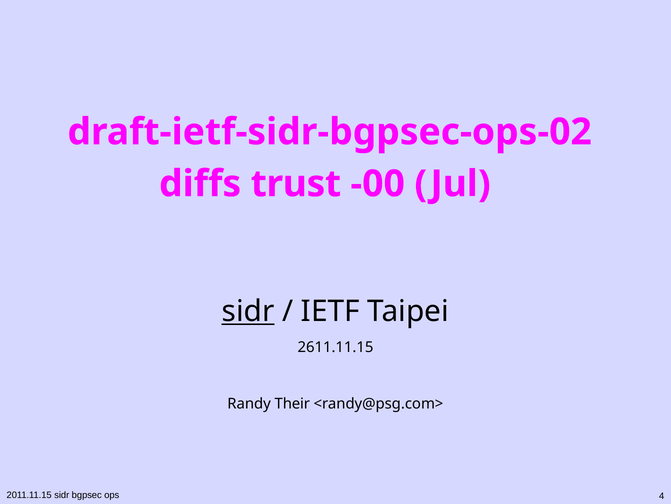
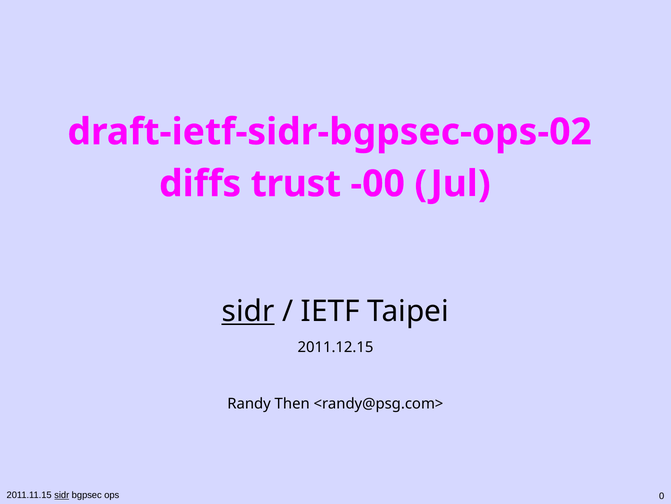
2611.11.15: 2611.11.15 -> 2011.12.15
Their: Their -> Then
sidr at (62, 494) underline: none -> present
4: 4 -> 0
